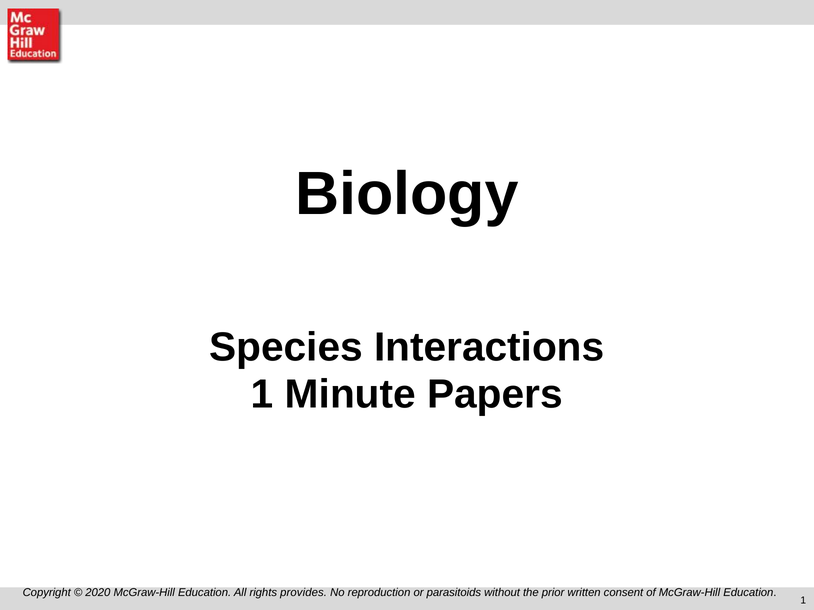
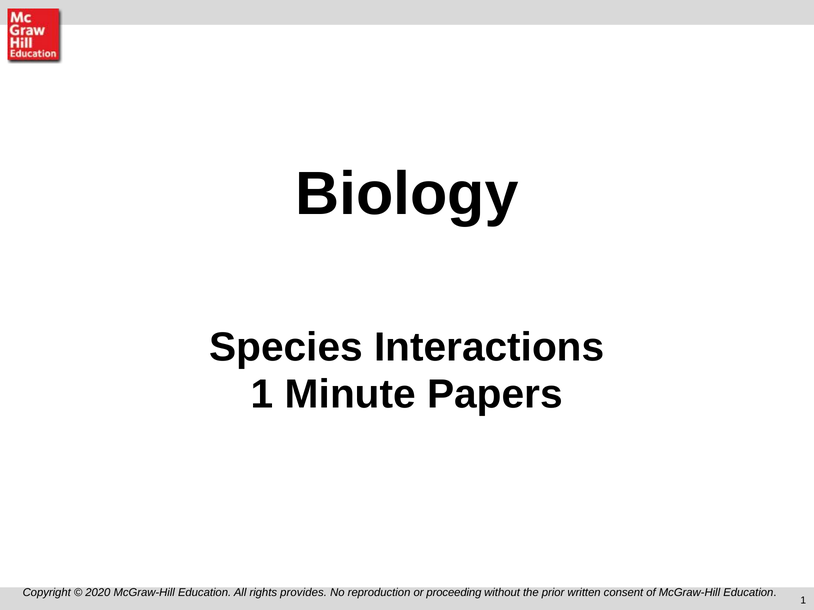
parasitoids: parasitoids -> proceeding
